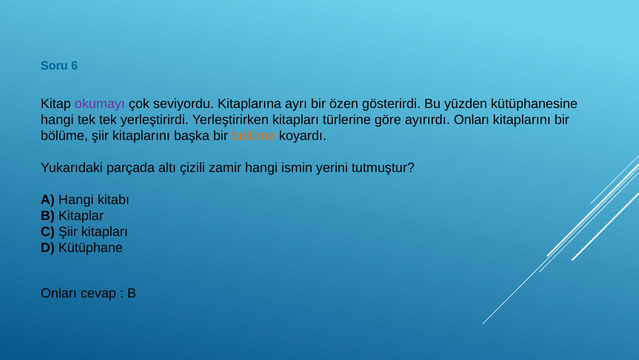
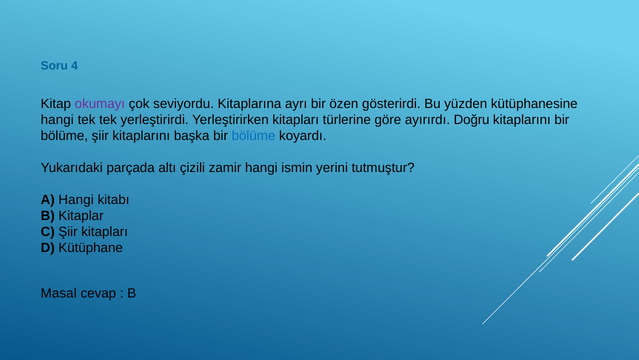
6: 6 -> 4
ayırırdı Onları: Onları -> Doğru
bölüme at (254, 136) colour: orange -> blue
Onları at (59, 293): Onları -> Masal
